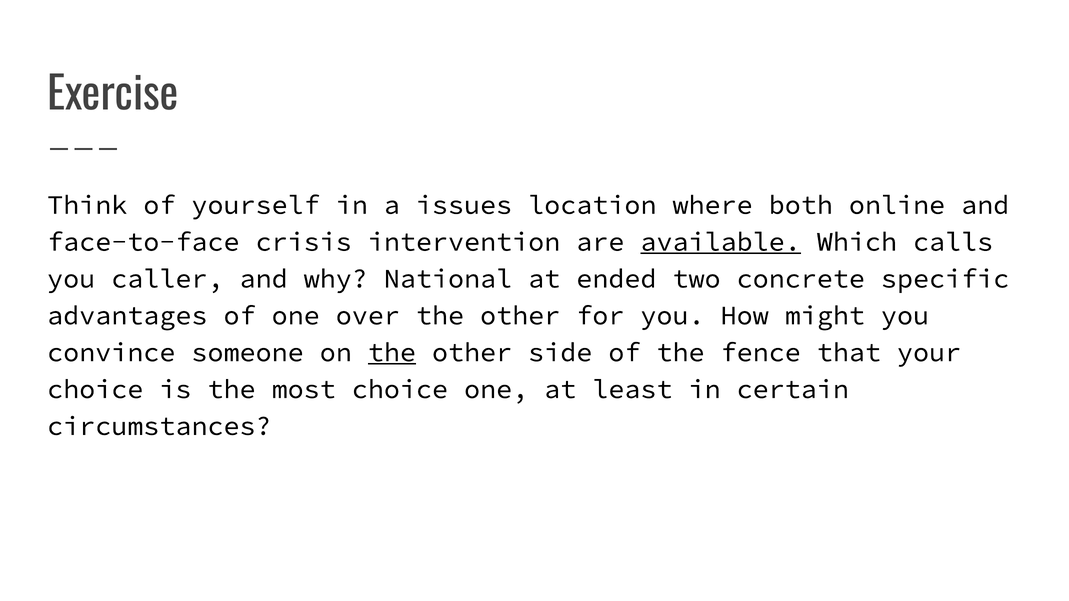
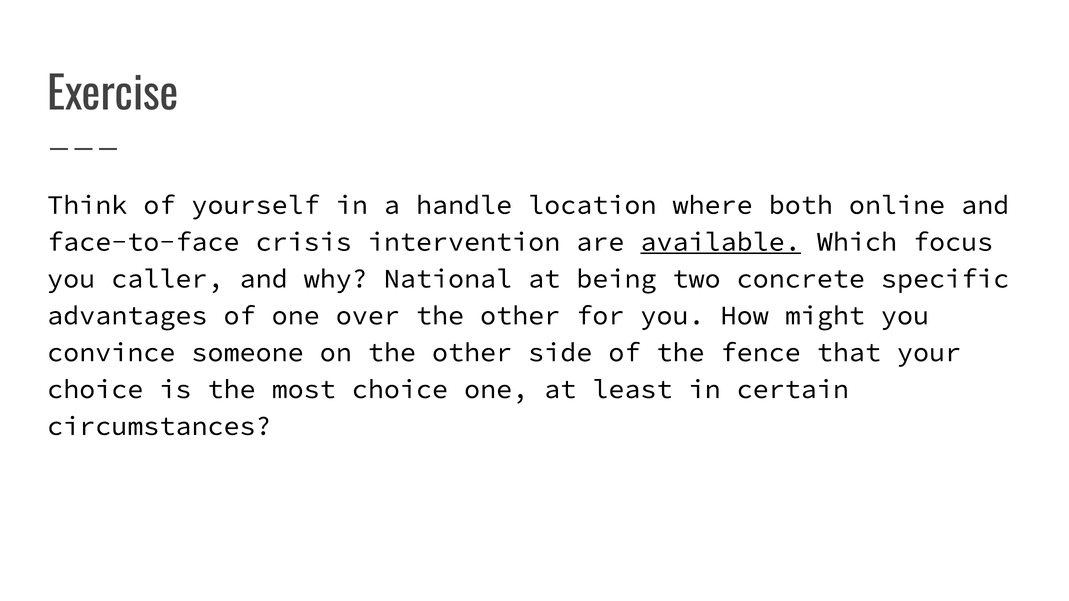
issues: issues -> handle
calls: calls -> focus
ended: ended -> being
the at (392, 353) underline: present -> none
